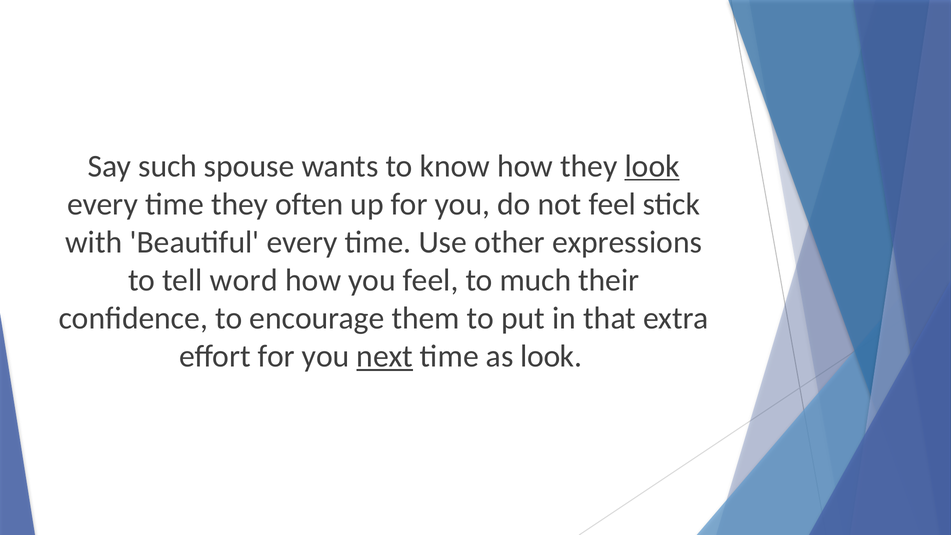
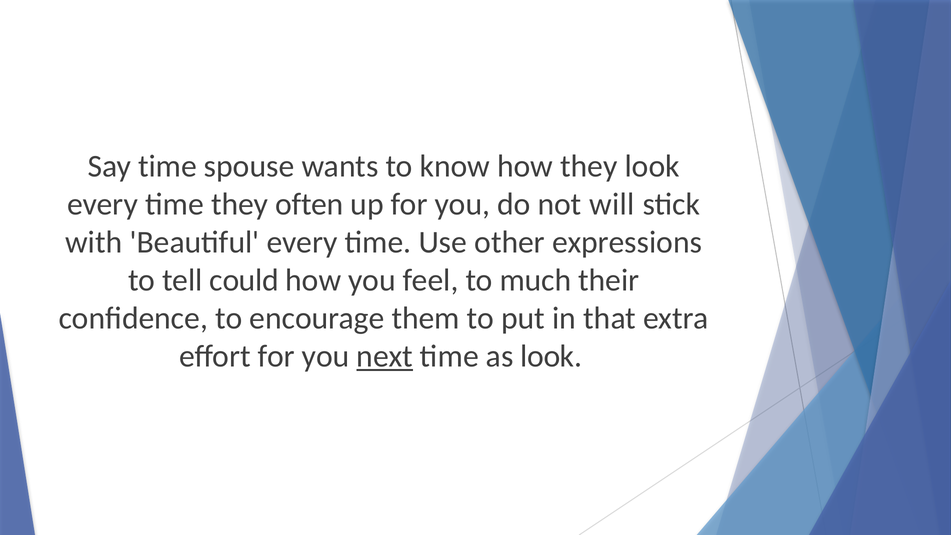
Say such: such -> time
look at (652, 166) underline: present -> none
not feel: feel -> will
word: word -> could
